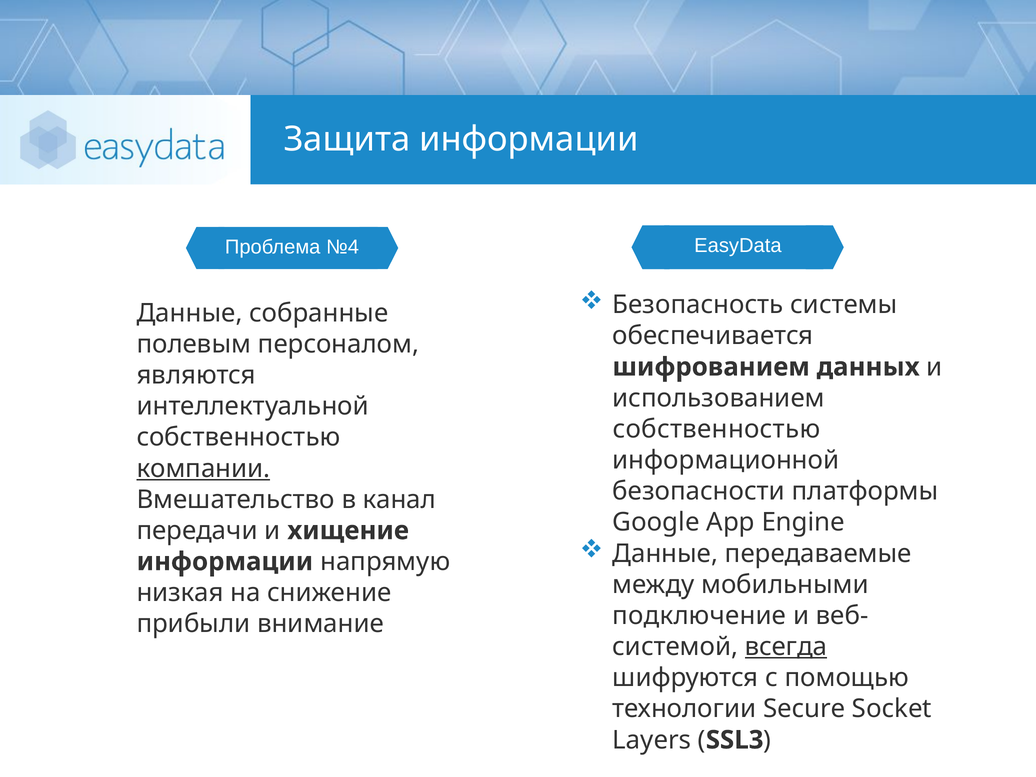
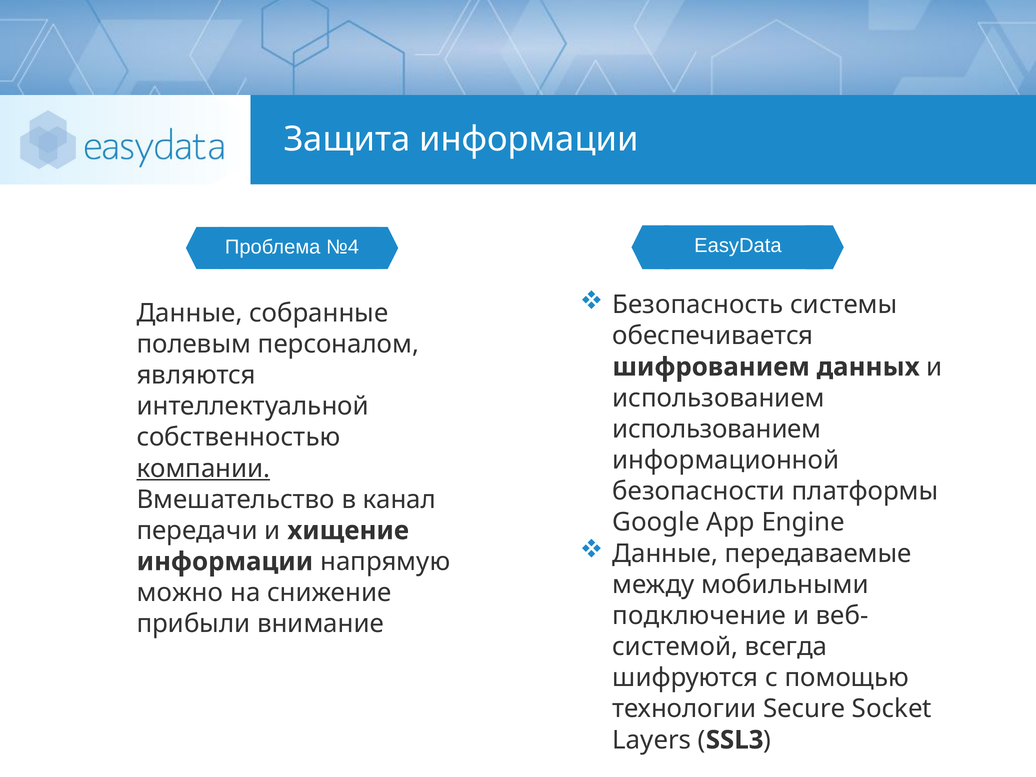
собственностью at (716, 429): собственностью -> использованием
низкая: низкая -> можно
всегда underline: present -> none
